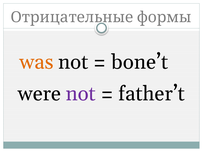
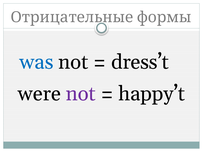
was colour: orange -> blue
bone’t: bone’t -> dress’t
father’t: father’t -> happy’t
